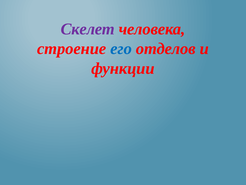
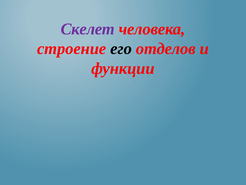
его colour: blue -> black
